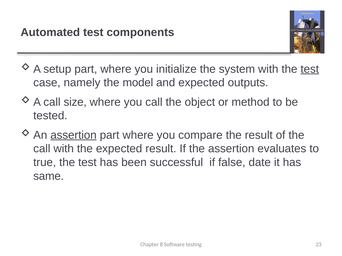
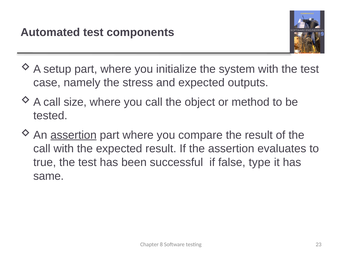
test at (310, 69) underline: present -> none
model: model -> stress
date: date -> type
